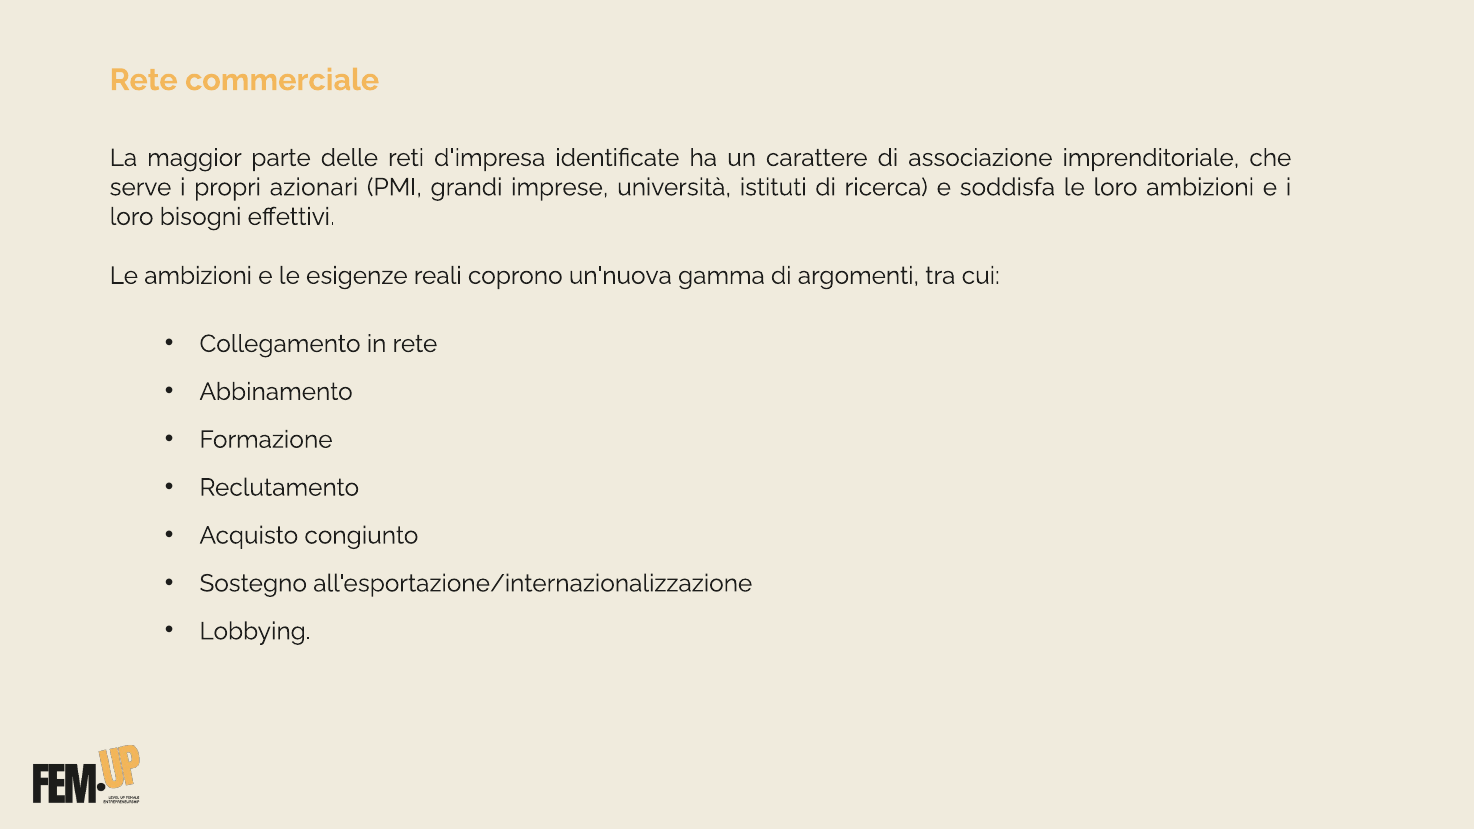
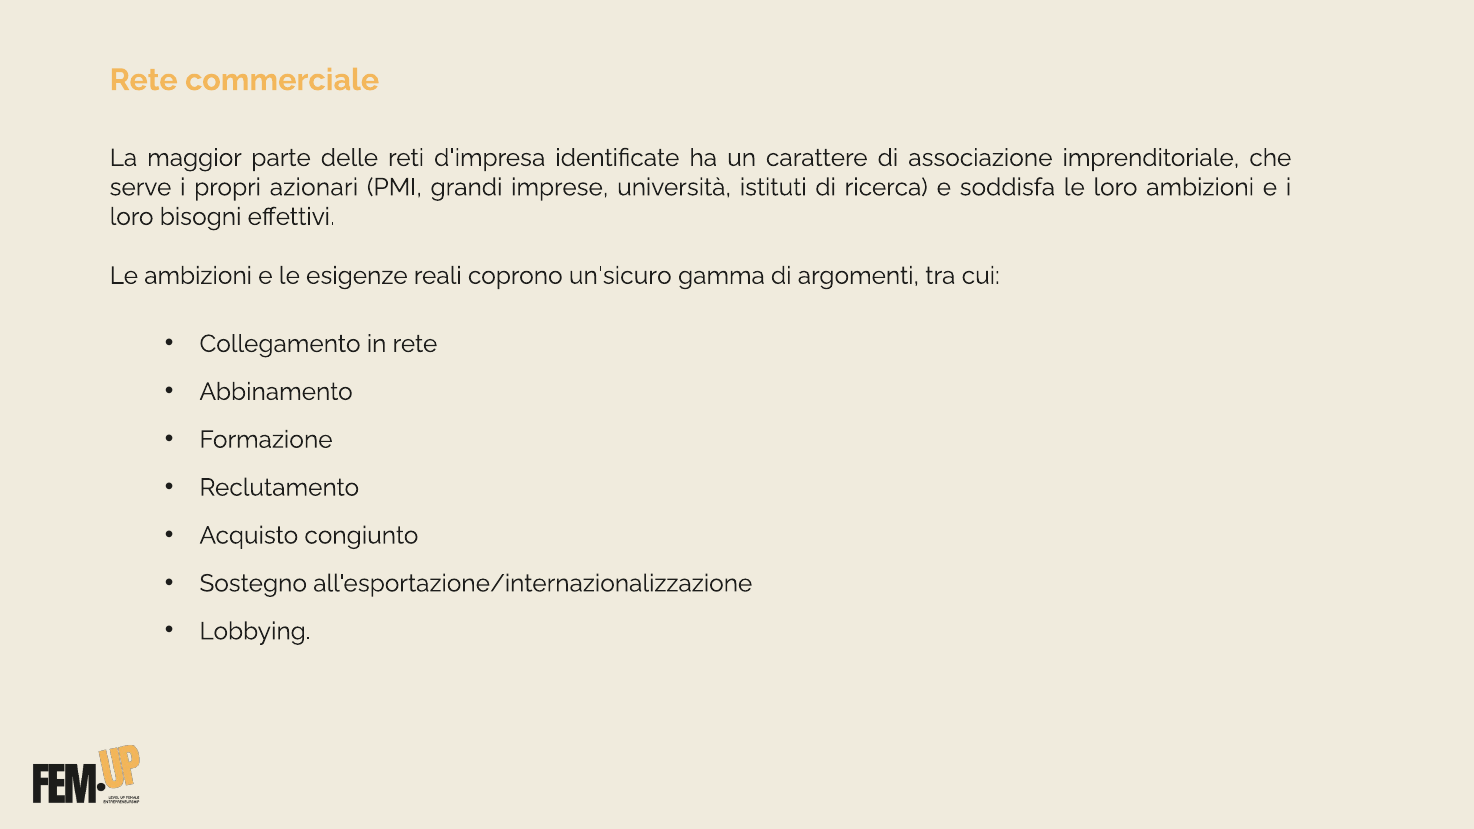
un'nuova: un'nuova -> un'sicuro
